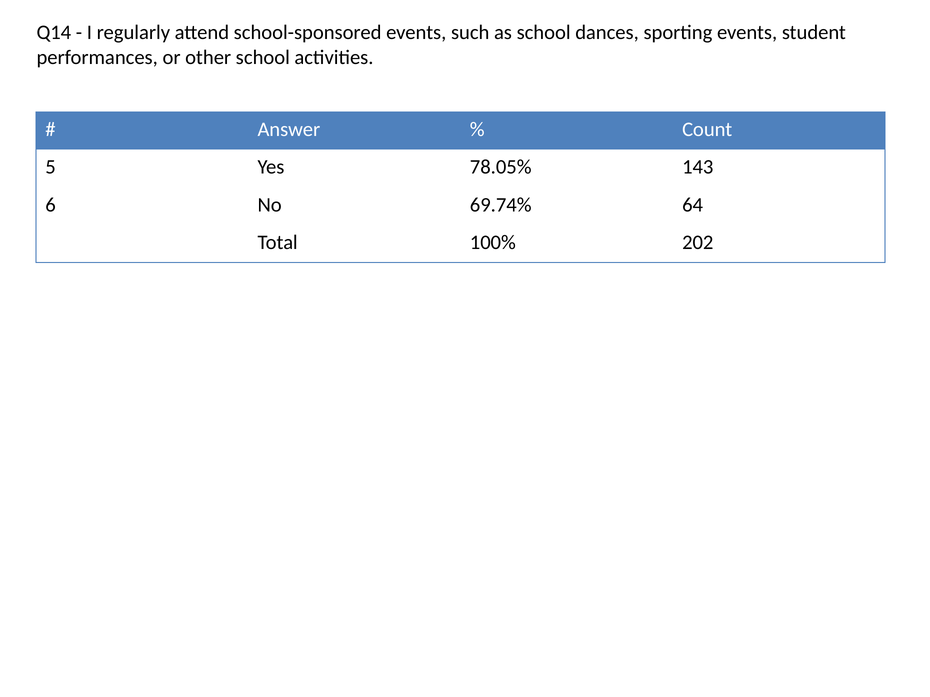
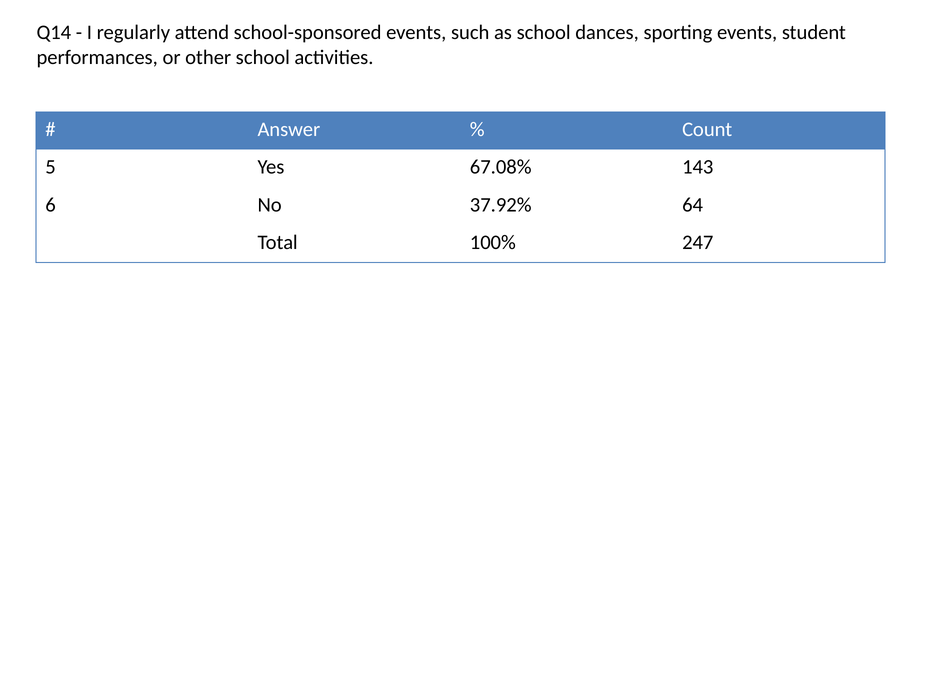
78.05%: 78.05% -> 67.08%
69.74%: 69.74% -> 37.92%
202: 202 -> 247
